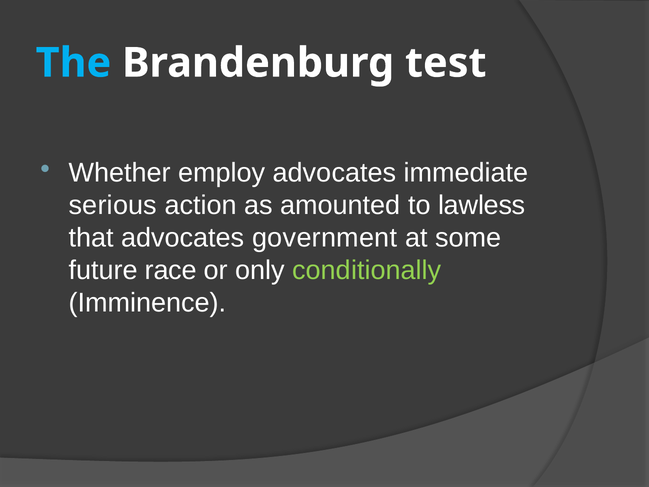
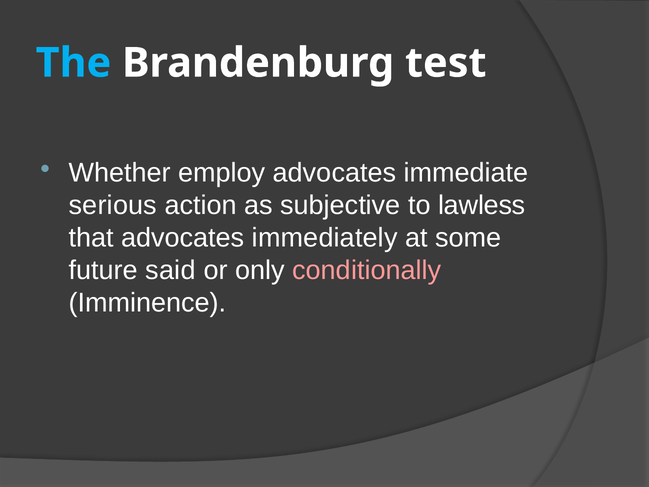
amounted: amounted -> subjective
government: government -> immediately
race: race -> said
conditionally colour: light green -> pink
